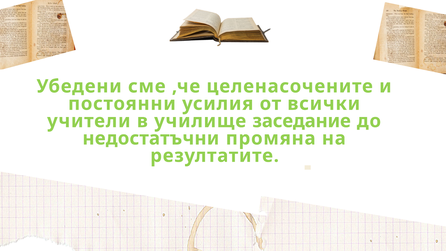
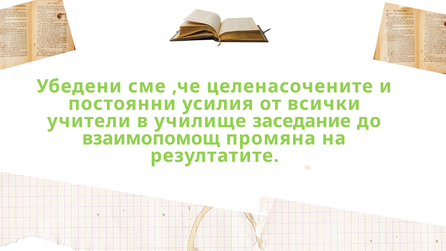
недостатъчни: недостатъчни -> взаимопомощ
